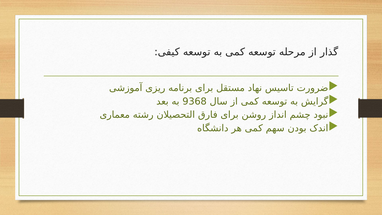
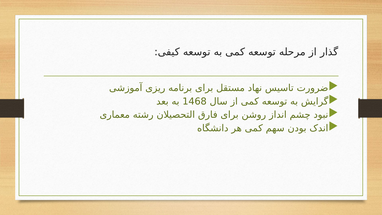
9368: 9368 -> 1468
